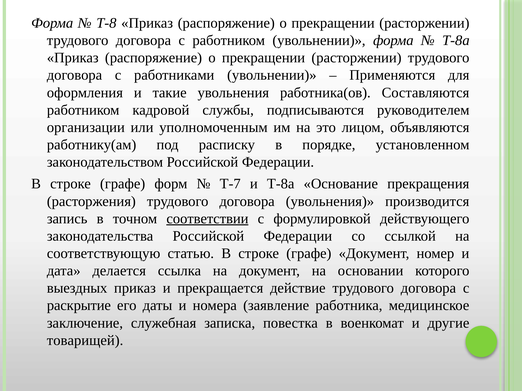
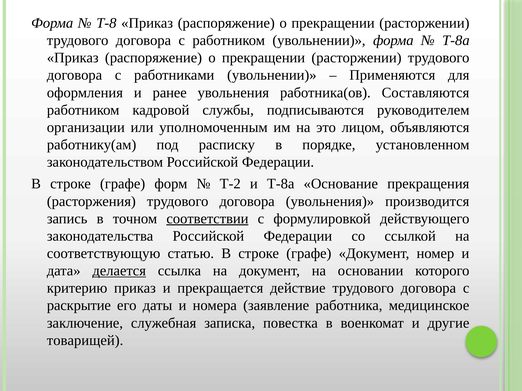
такие: такие -> ранее
Т-7: Т-7 -> Т-2
делается underline: none -> present
выездных: выездных -> критерию
